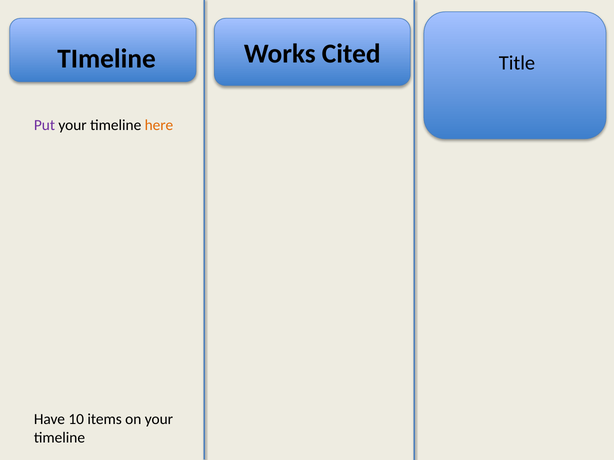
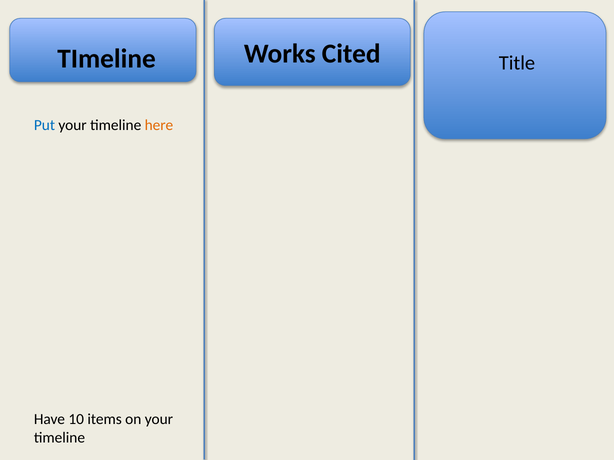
Put colour: purple -> blue
